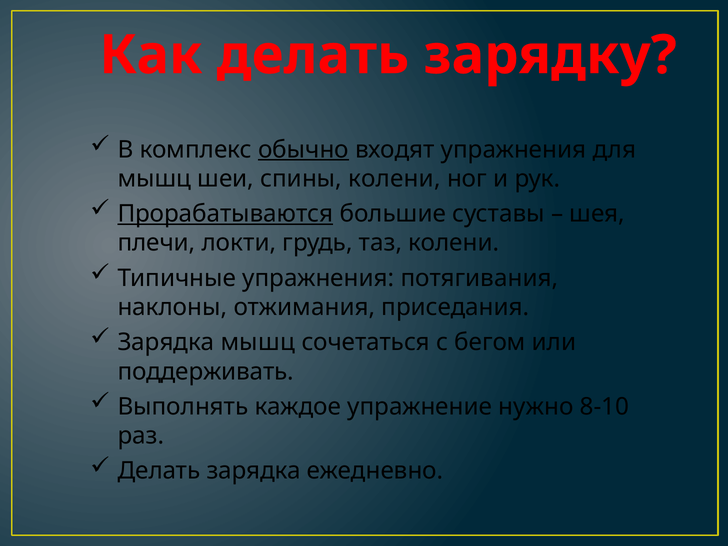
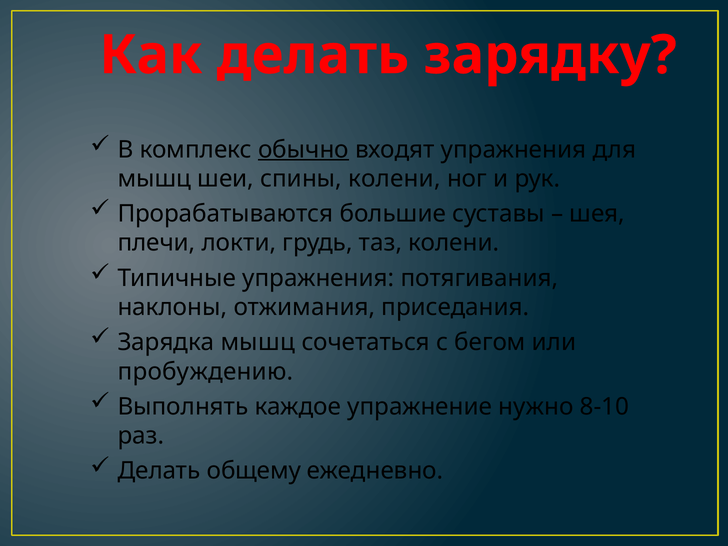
Прорабатываются underline: present -> none
поддерживать: поддерживать -> пробуждению
Делать зарядка: зарядка -> общему
